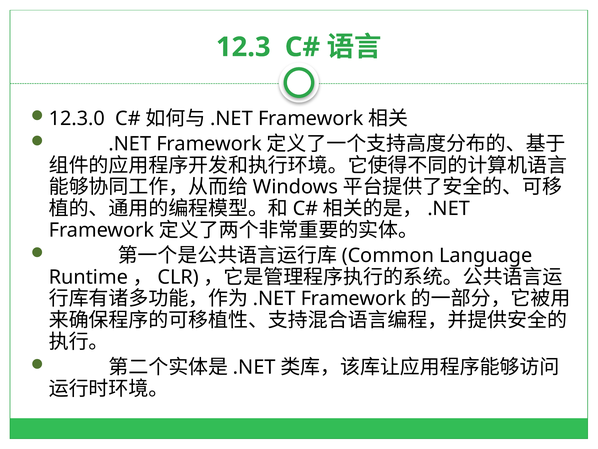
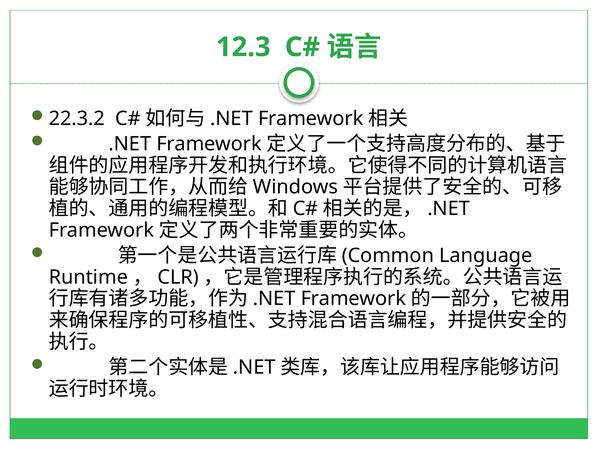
12.3.0: 12.3.0 -> 22.3.2
